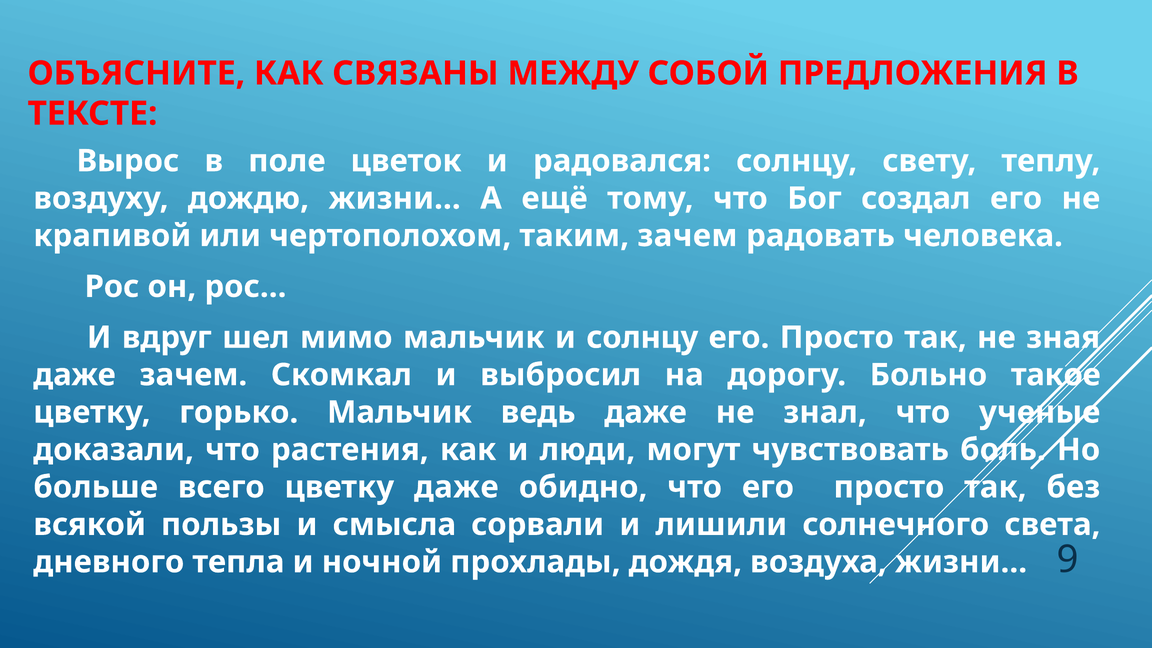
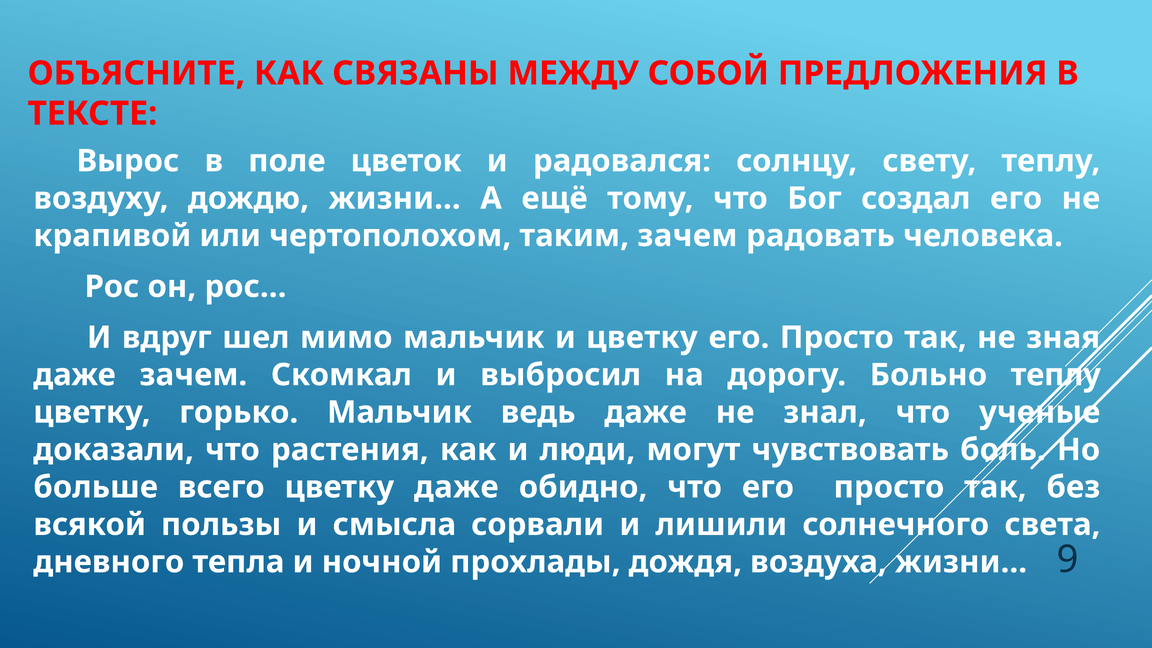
и солнцу: солнцу -> цветку
Больно такое: такое -> теплу
